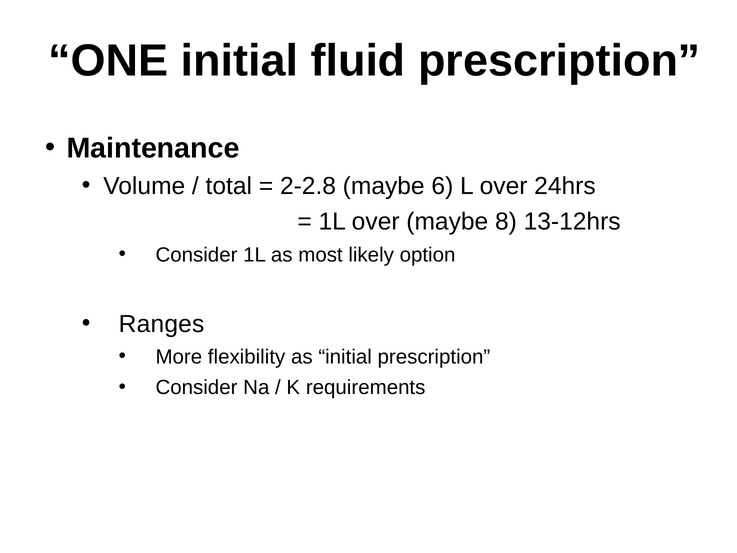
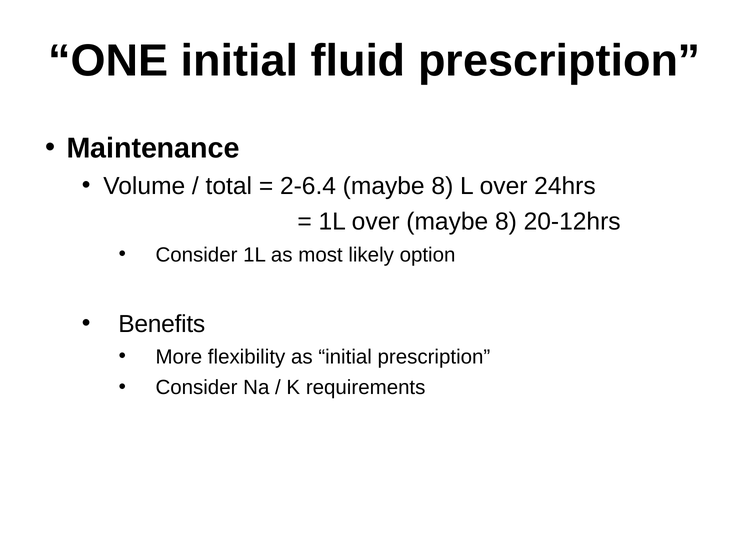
2-2.8: 2-2.8 -> 2-6.4
6 at (442, 186): 6 -> 8
13-12hrs: 13-12hrs -> 20-12hrs
Ranges: Ranges -> Benefits
